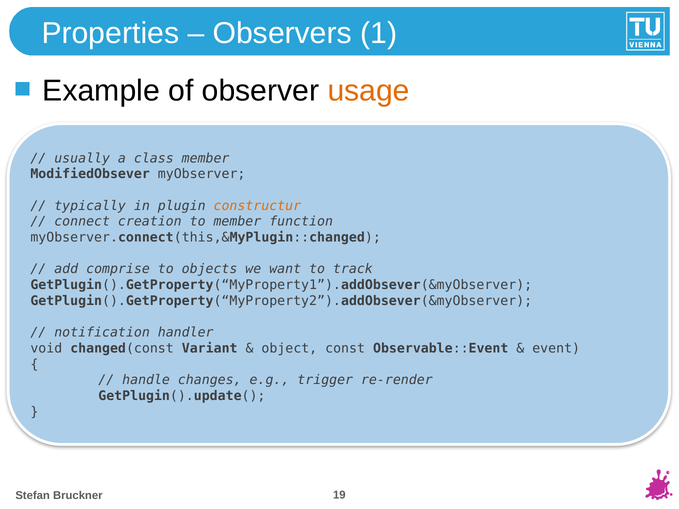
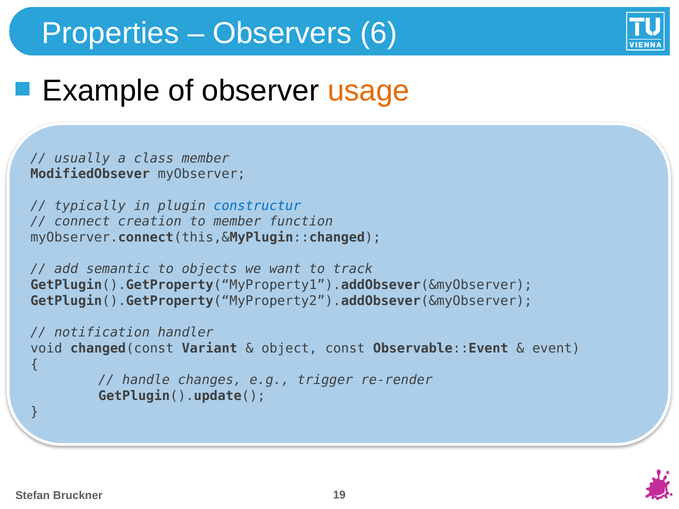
1: 1 -> 6
constructur colour: orange -> blue
comprise: comprise -> semantic
